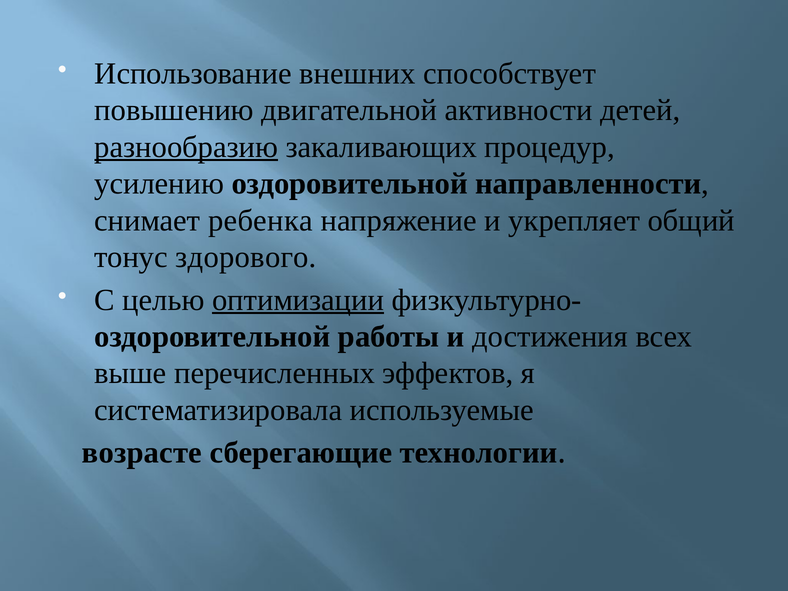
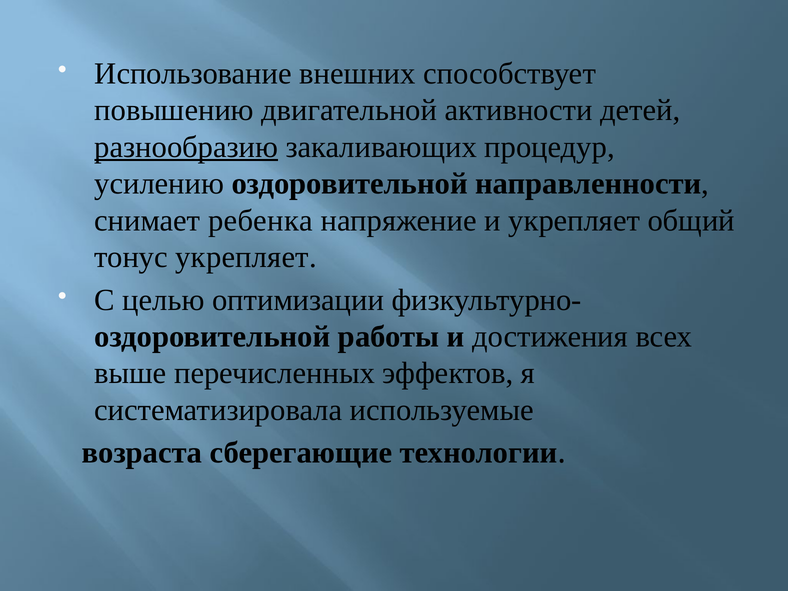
тонус здорового: здорового -> укрепляет
оптимизации underline: present -> none
возрасте: возрасте -> возраста
